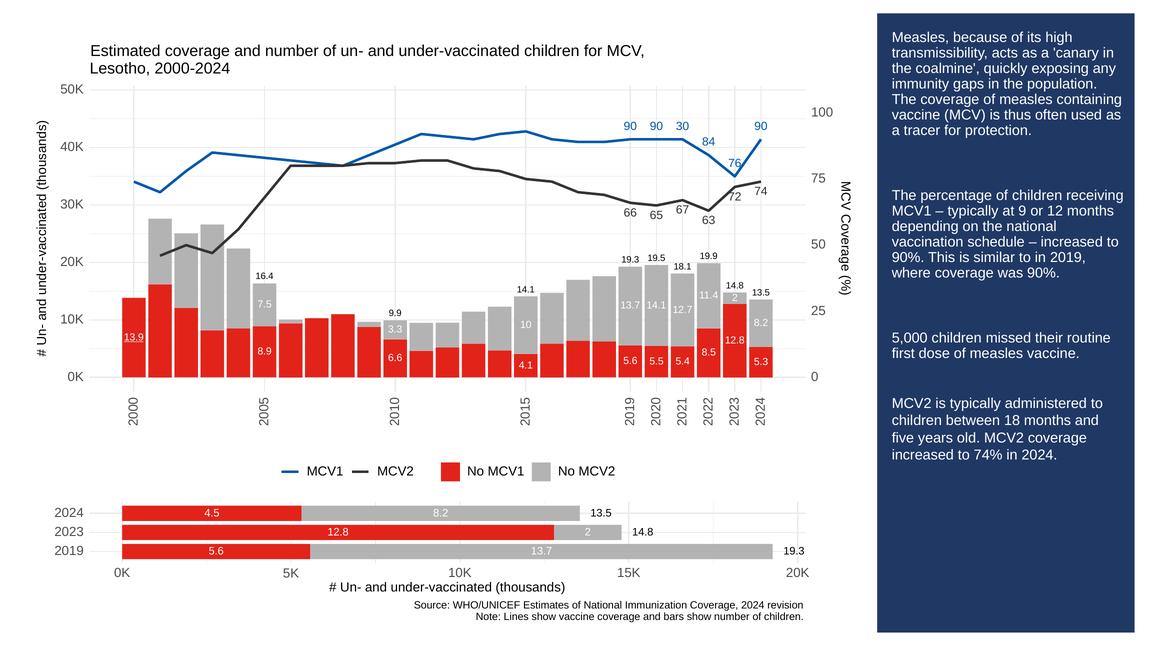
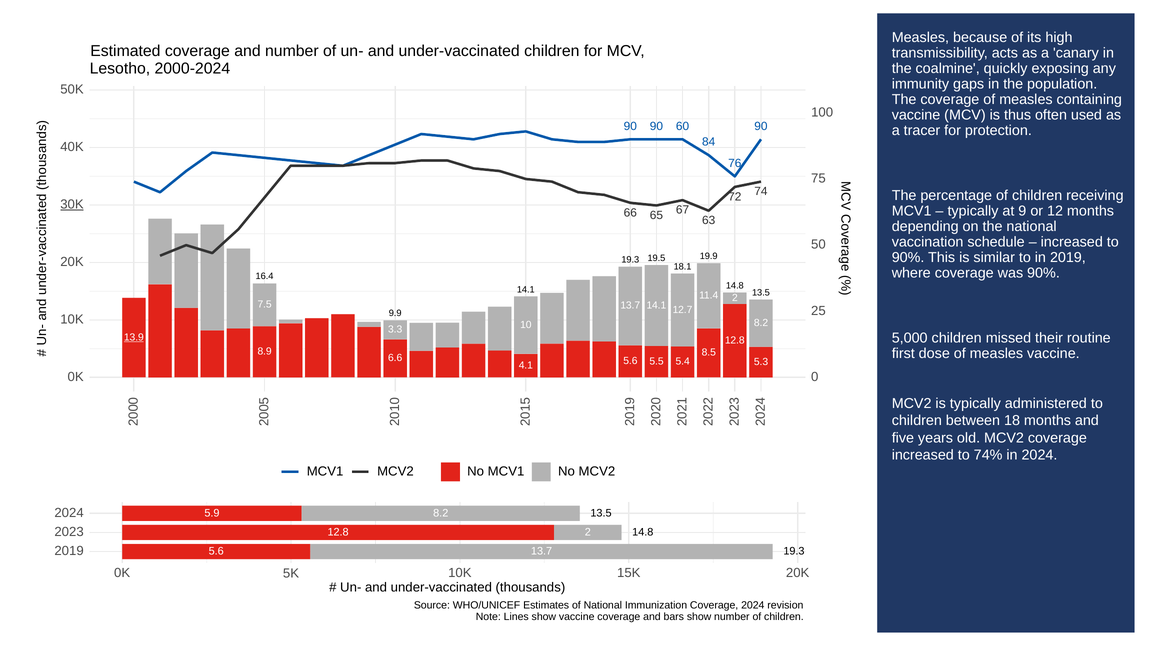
30: 30 -> 60
30K underline: none -> present
4.5: 4.5 -> 5.9
